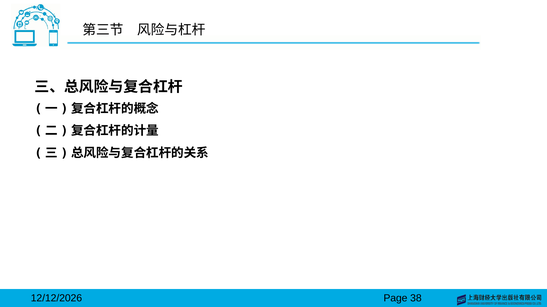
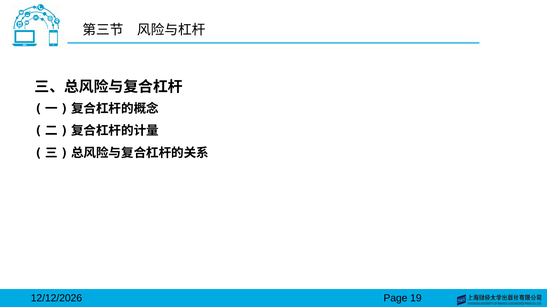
38: 38 -> 19
